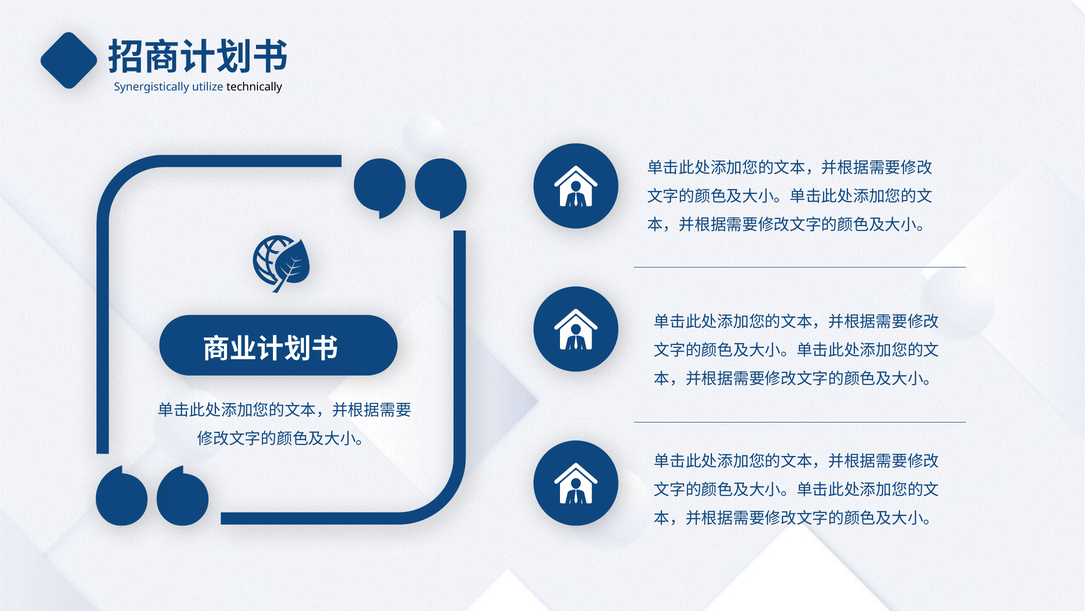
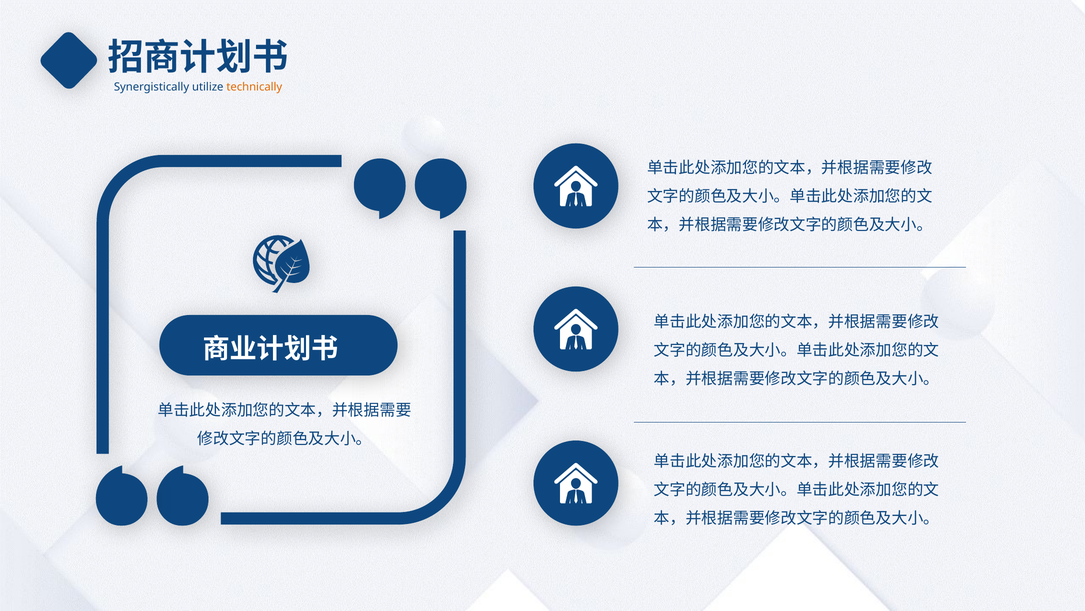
technically colour: black -> orange
